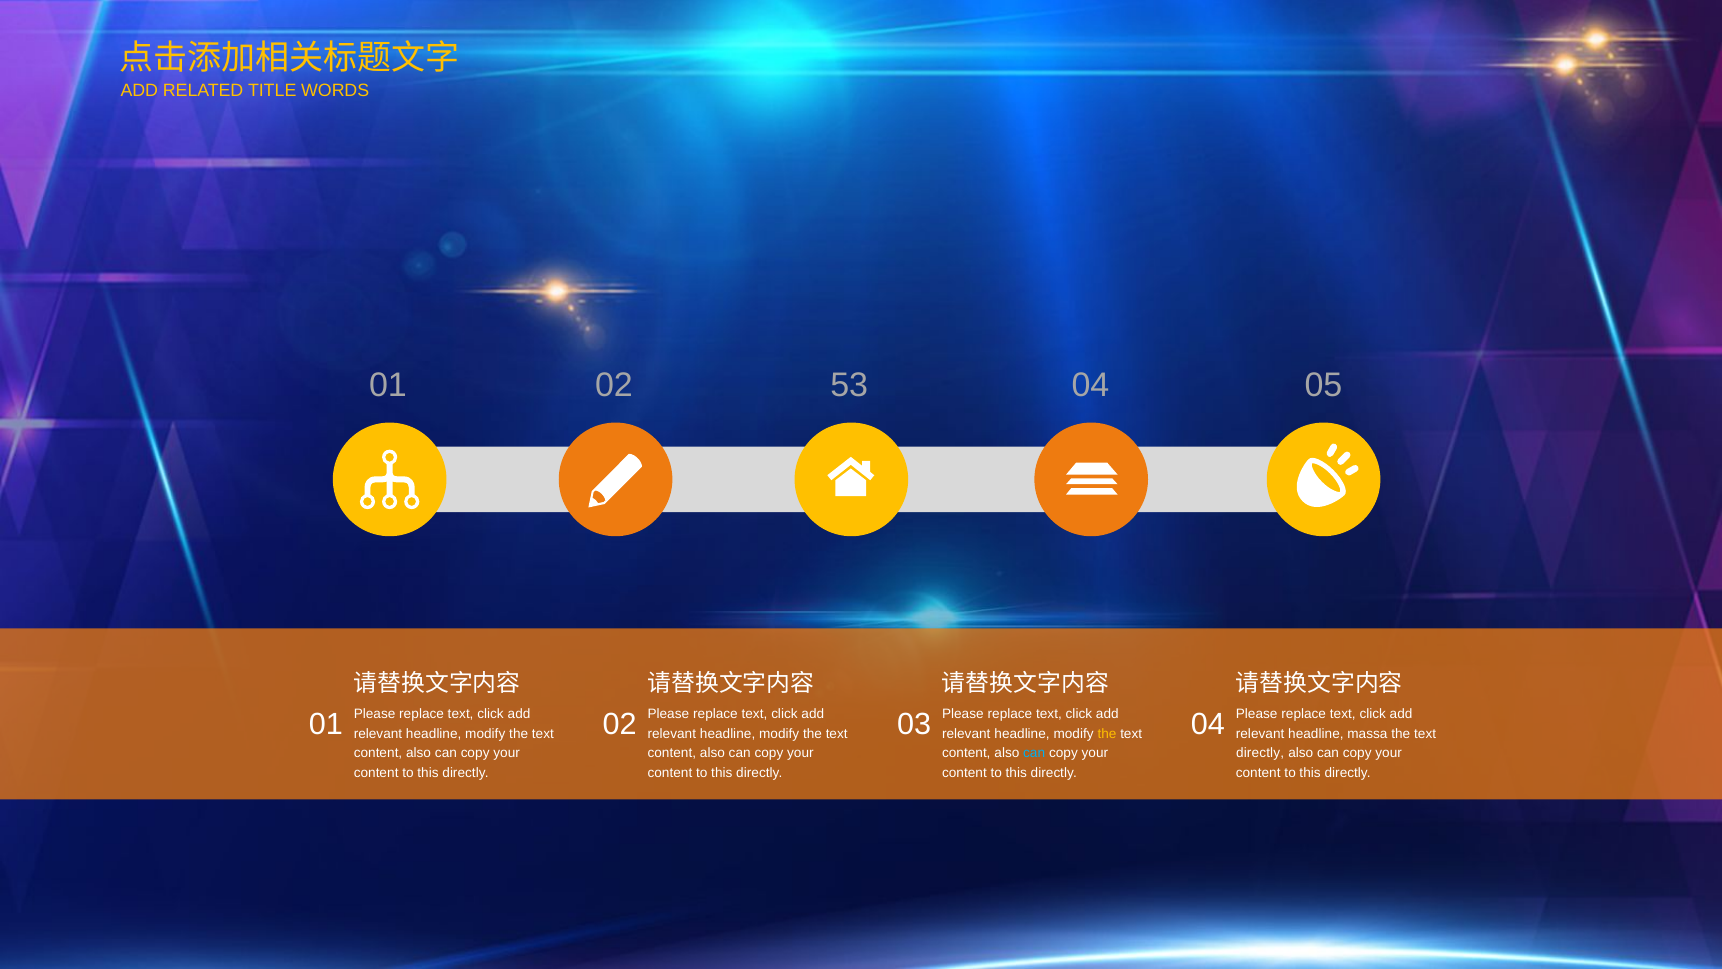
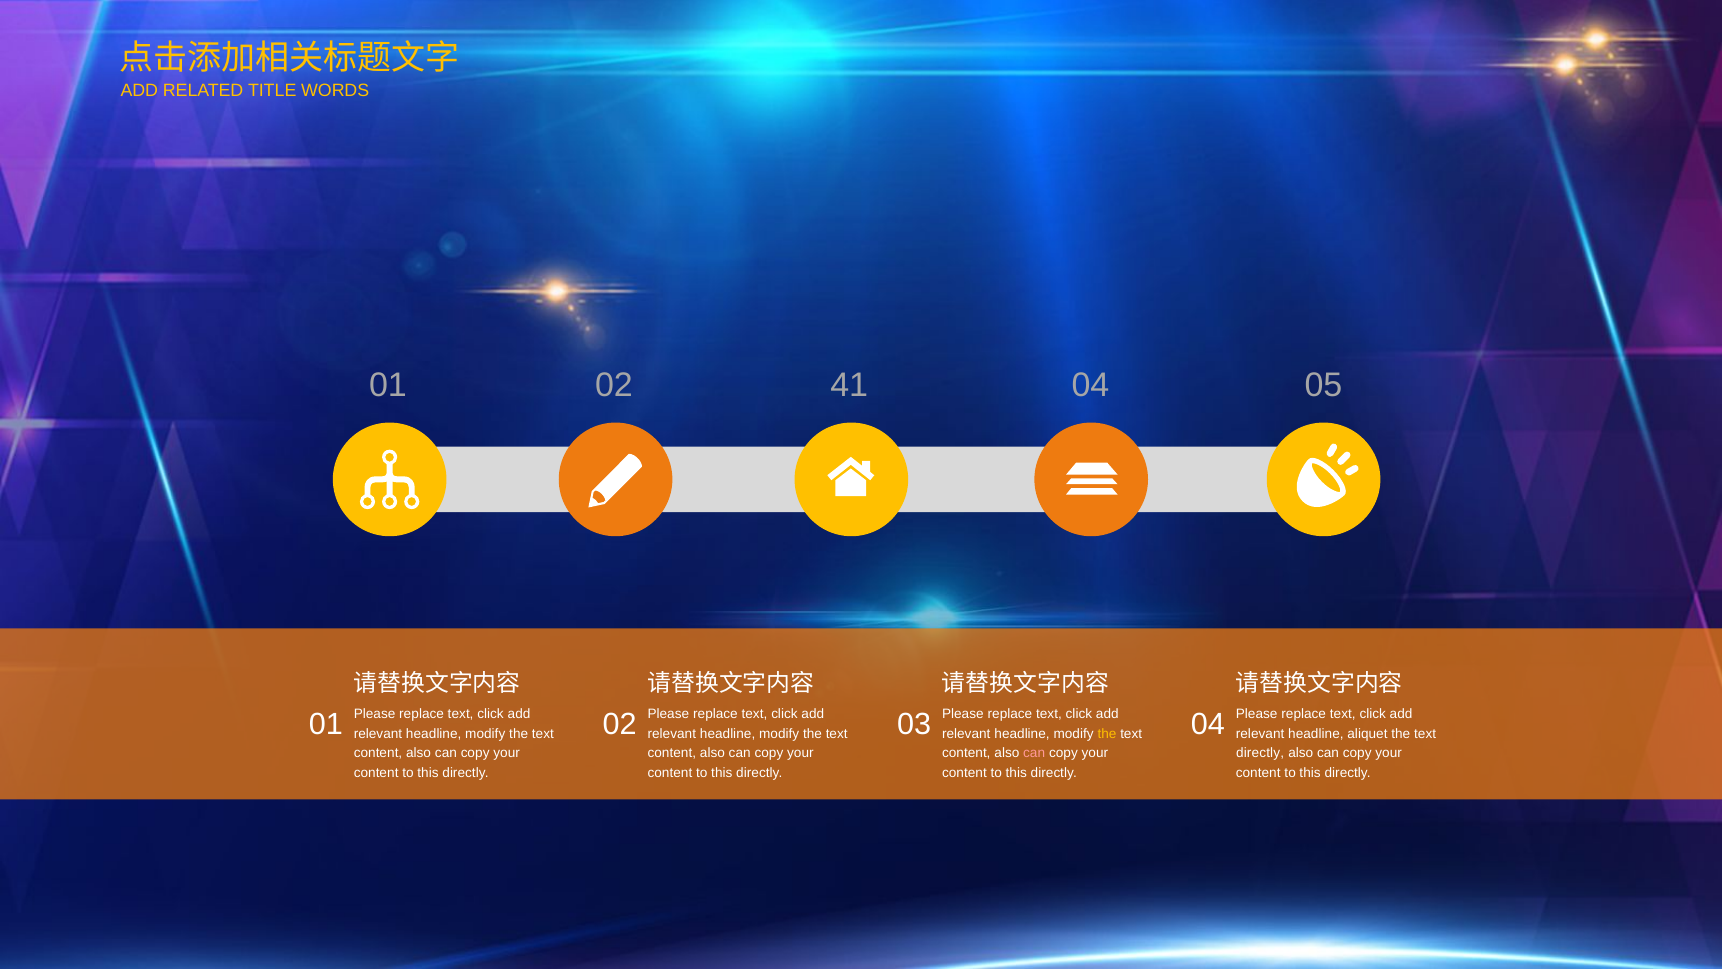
53: 53 -> 41
massa: massa -> aliquet
can at (1034, 753) colour: light blue -> pink
